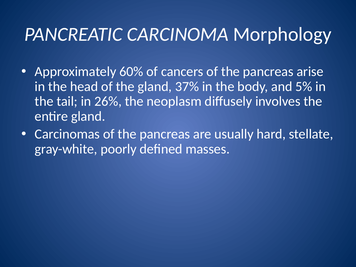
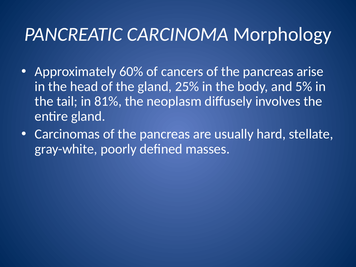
37%: 37% -> 25%
26%: 26% -> 81%
